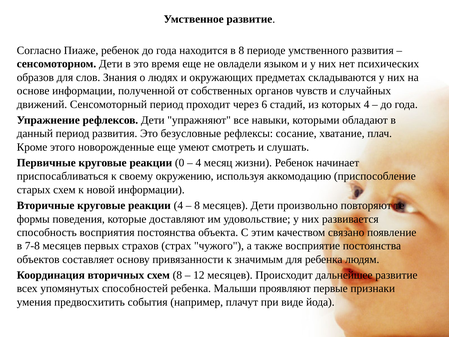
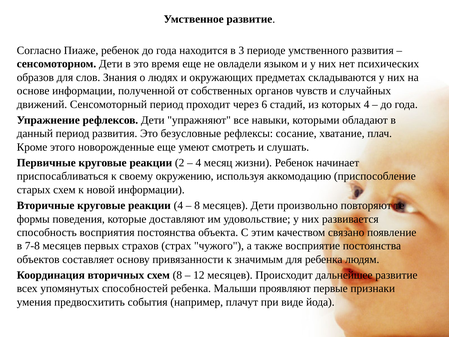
в 8: 8 -> 3
0: 0 -> 2
